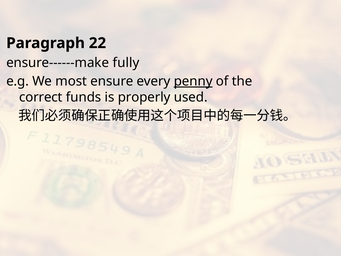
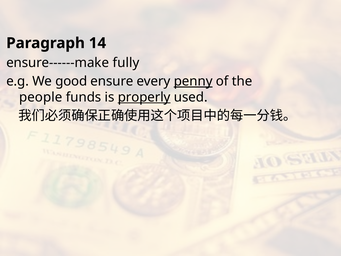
22: 22 -> 14
most: most -> good
correct: correct -> people
properly underline: none -> present
